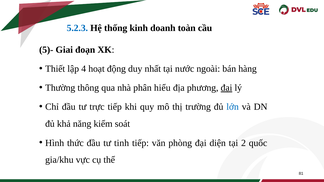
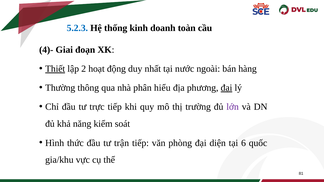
5)-: 5)- -> 4)-
Thiết underline: none -> present
4: 4 -> 2
lớn colour: blue -> purple
tinh: tinh -> trận
2: 2 -> 6
